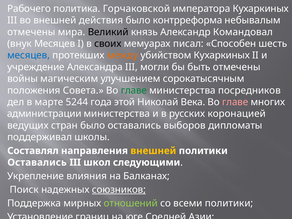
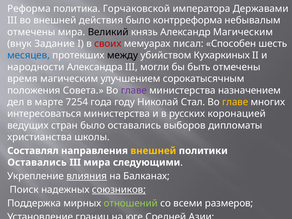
Рабочего: Рабочего -> Реформа
императора Кухаркиных: Кухаркиных -> Державами
Александр Командовал: Командовал -> Магическим
внук Месяцев: Месяцев -> Задание
своих colour: black -> red
между colour: orange -> black
учреждение: учреждение -> народности
войны: войны -> время
главе at (134, 90) colour: green -> purple
посредников: посредников -> назначением
5244: 5244 -> 7254
этой: этой -> году
Века: Века -> Стал
главе at (235, 102) colour: pink -> yellow
администрации: администрации -> интересоваться
поддерживал: поддерживал -> христианства
III школ: школ -> мира
влияния underline: none -> present
всеми политики: политики -> размеров
